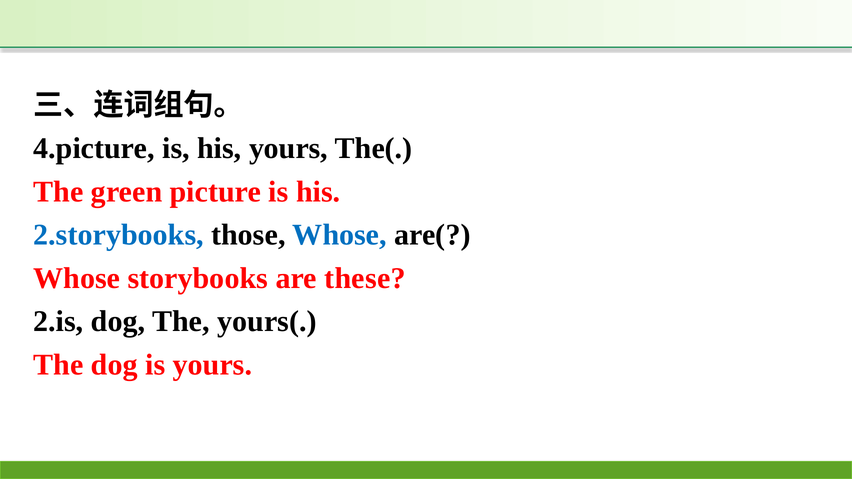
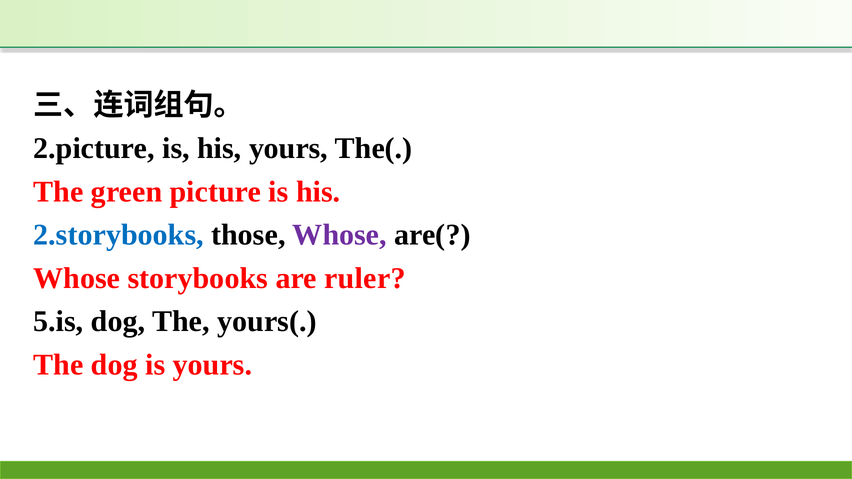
4.picture: 4.picture -> 2.picture
Whose at (340, 235) colour: blue -> purple
these: these -> ruler
2.is: 2.is -> 5.is
